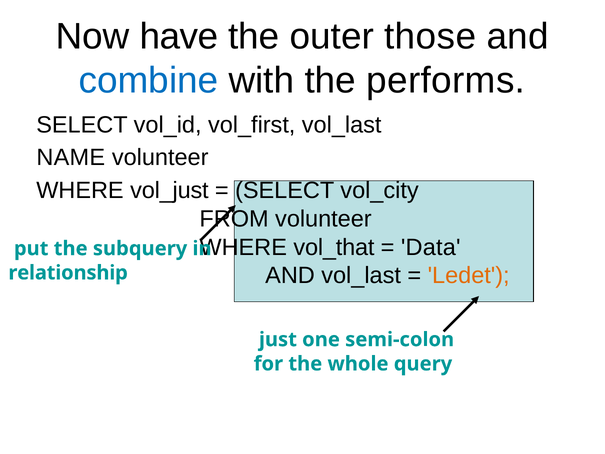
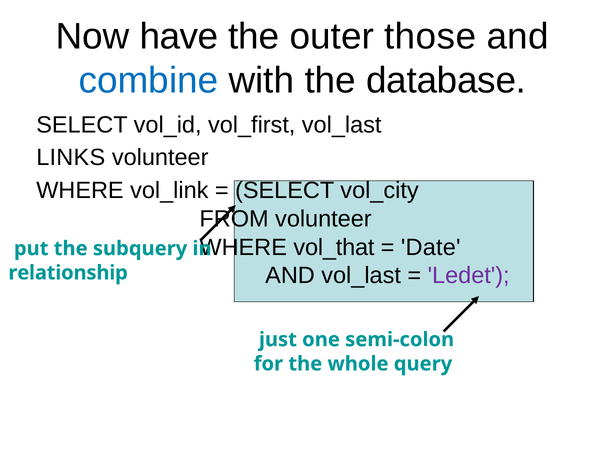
performs: performs -> database
NAME: NAME -> LINKS
vol_just: vol_just -> vol_link
Data: Data -> Date
Ledet colour: orange -> purple
